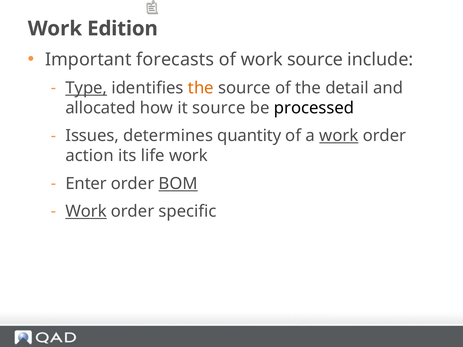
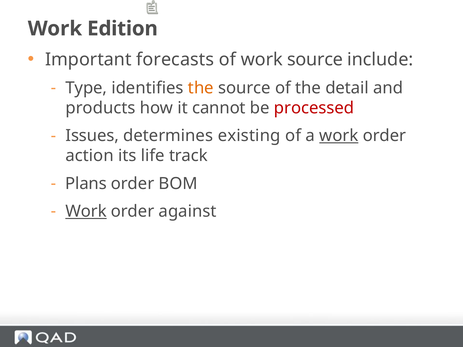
Type underline: present -> none
allocated: allocated -> products
it source: source -> cannot
processed colour: black -> red
quantity: quantity -> existing
life work: work -> track
Enter: Enter -> Plans
BOM underline: present -> none
specific: specific -> against
